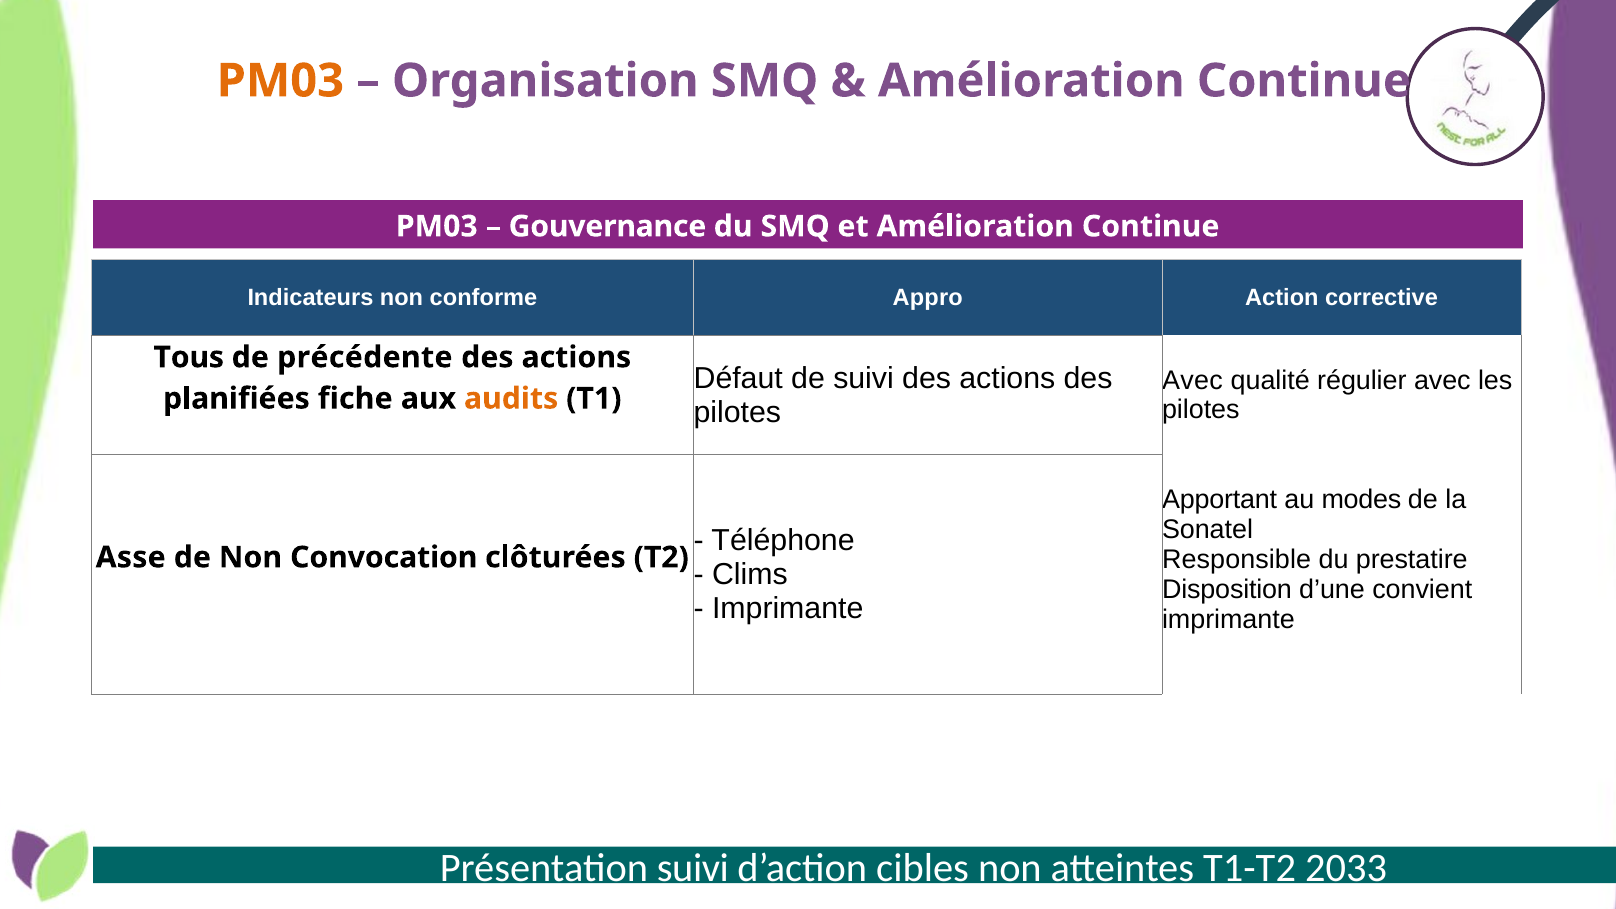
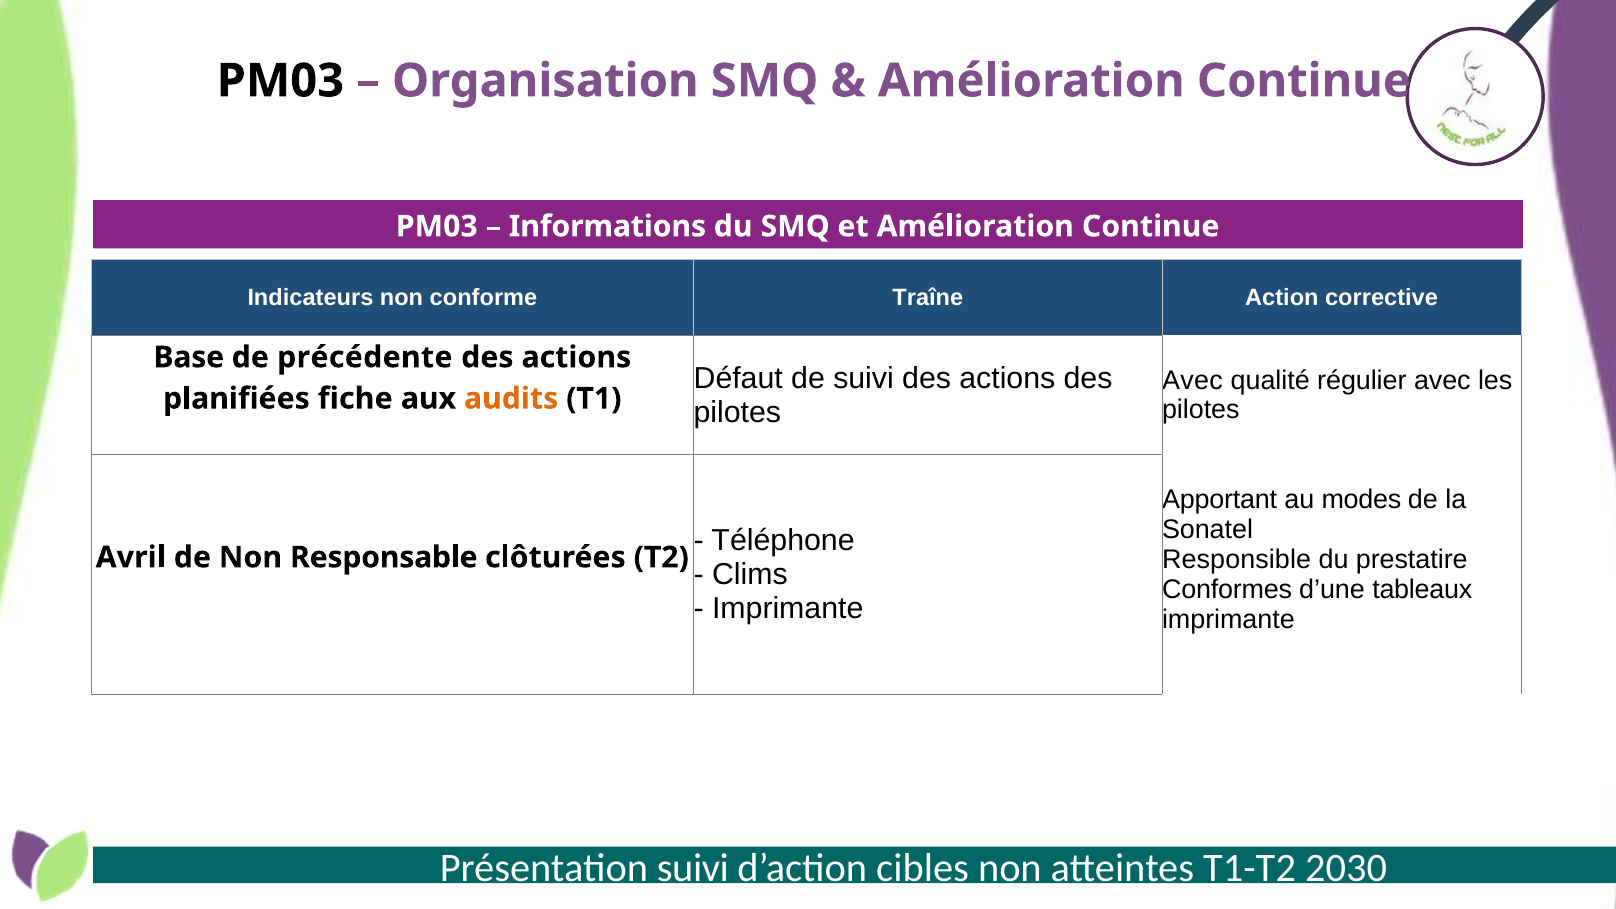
PM03 at (280, 81) colour: orange -> black
Gouvernance: Gouvernance -> Informations
Appro: Appro -> Traîne
Tous: Tous -> Base
Asse: Asse -> Avril
Convocation: Convocation -> Responsable
Disposition: Disposition -> Conformes
convient: convient -> tableaux
2033: 2033 -> 2030
